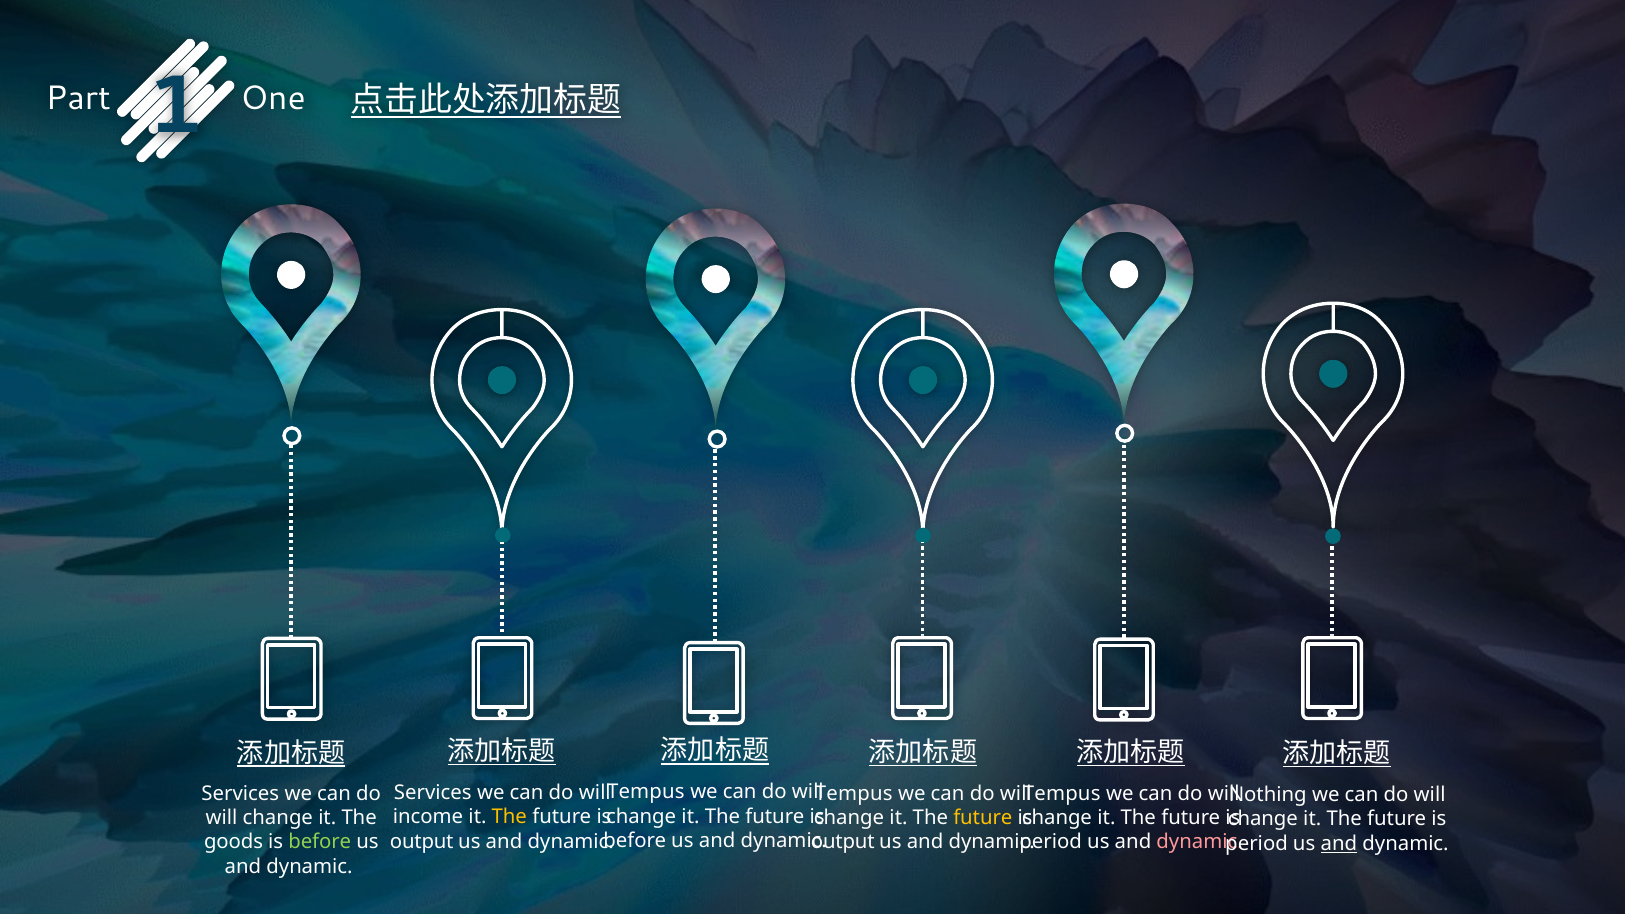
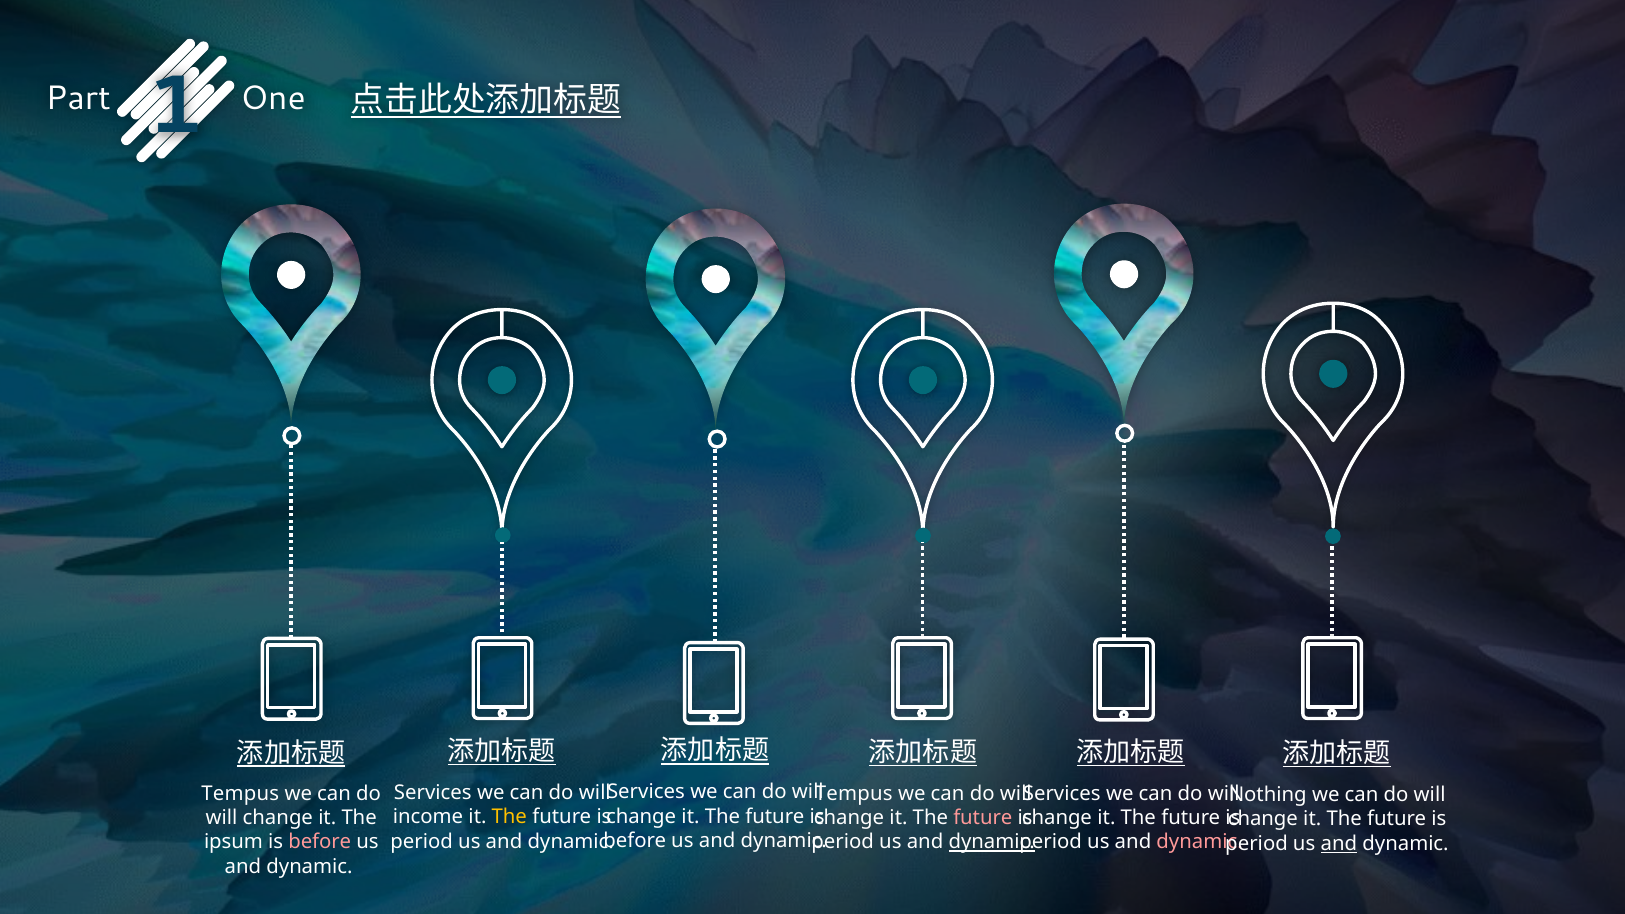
Tempus at (646, 792): Tempus -> Services
Services at (240, 793): Services -> Tempus
Tempus at (1062, 793): Tempus -> Services
future at (983, 818) colour: yellow -> pink
output at (422, 842): output -> period
goods: goods -> ipsum
before at (320, 842) colour: light green -> pink
output at (843, 842): output -> period
dynamic at (992, 842) underline: none -> present
